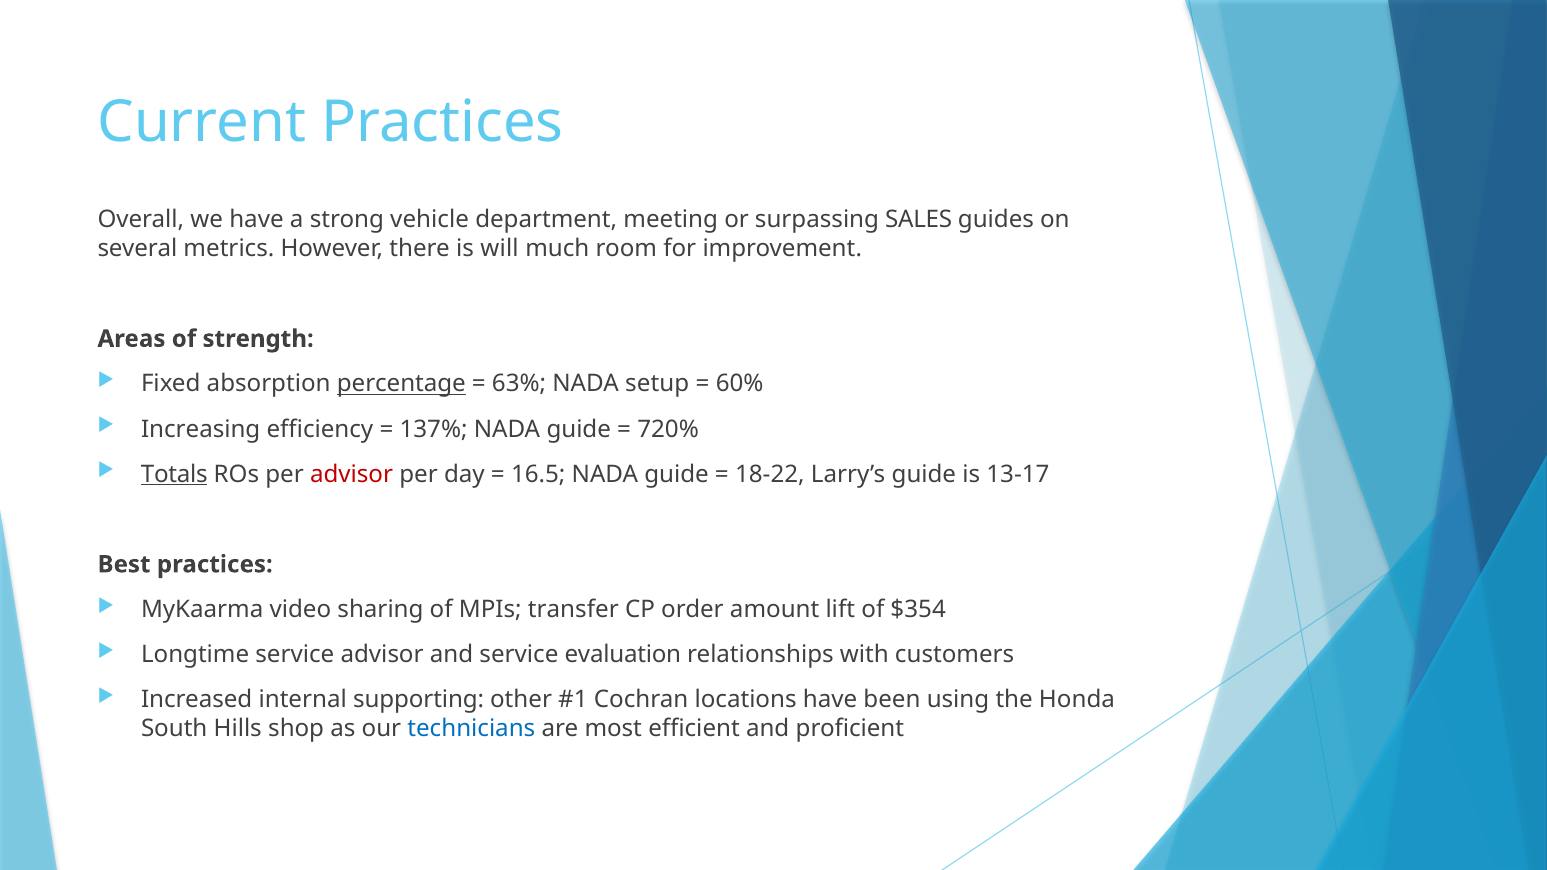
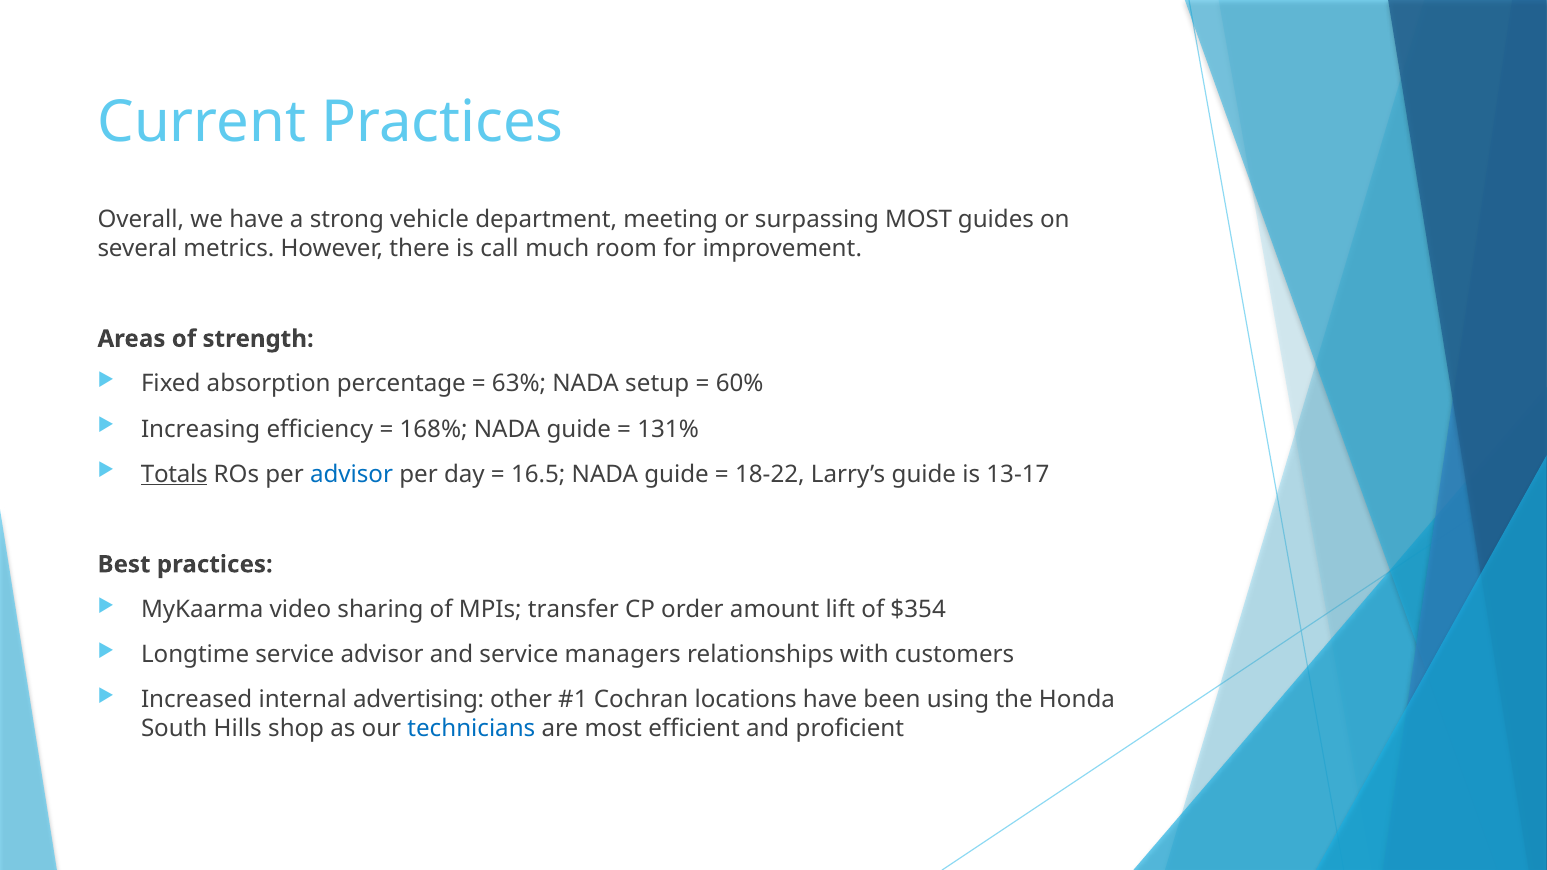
surpassing SALES: SALES -> MOST
will: will -> call
percentage underline: present -> none
137%: 137% -> 168%
720%: 720% -> 131%
advisor at (352, 474) colour: red -> blue
evaluation: evaluation -> managers
supporting: supporting -> advertising
